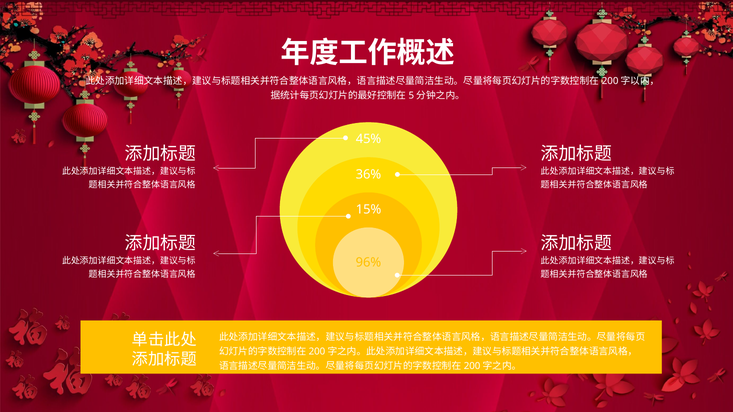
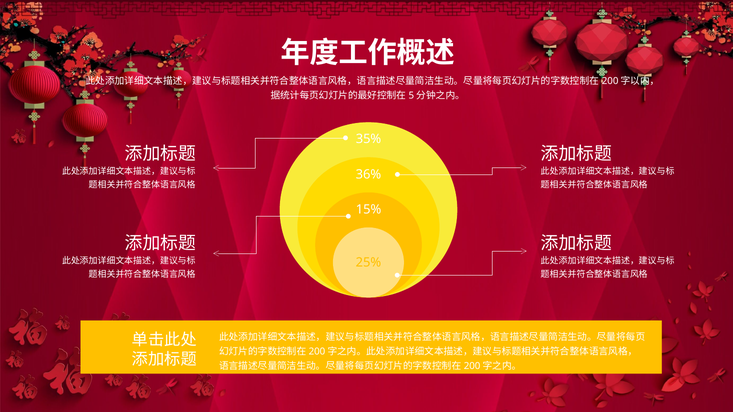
45%: 45% -> 35%
96%: 96% -> 25%
